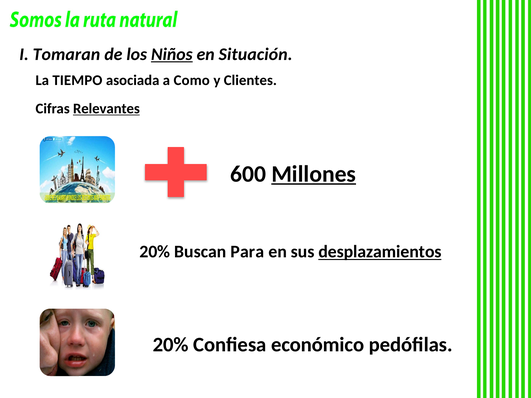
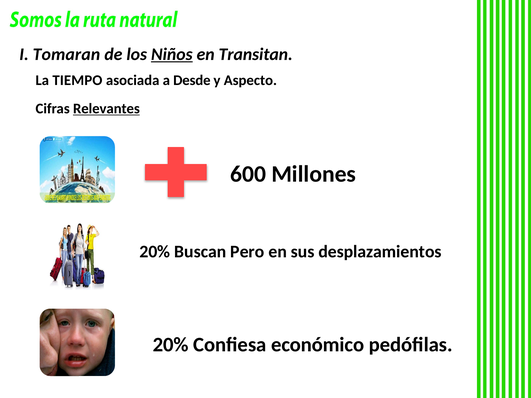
Situación: Situación -> Transitan
Como: Como -> Desde
Clientes: Clientes -> Aspecto
Millones underline: present -> none
Para: Para -> Pero
desplazamientos underline: present -> none
